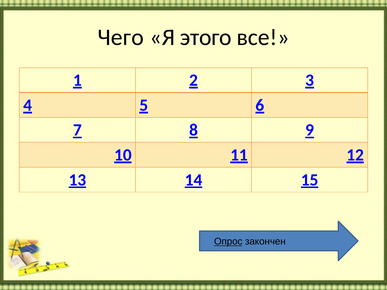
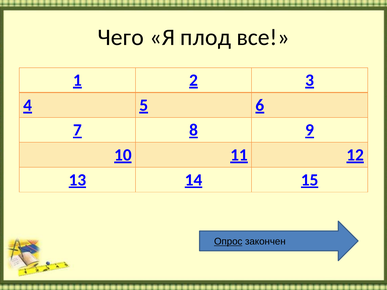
этого: этого -> плод
